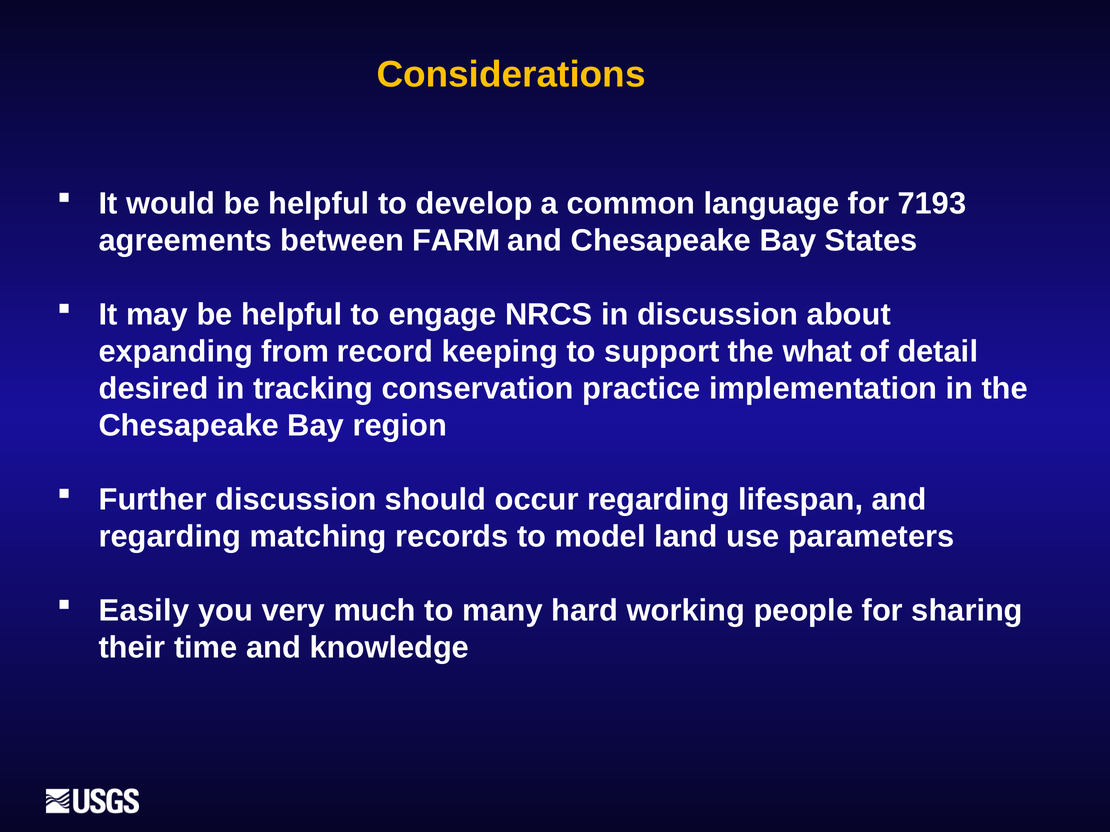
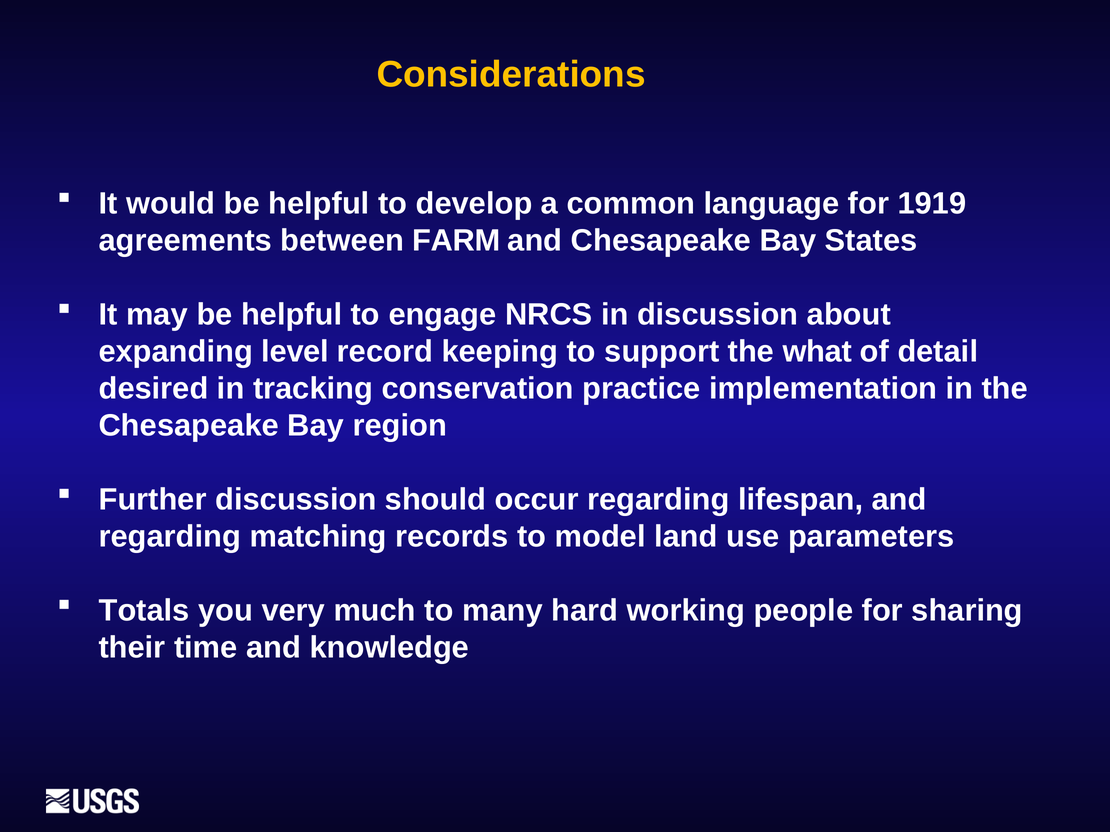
7193: 7193 -> 1919
from: from -> level
Easily: Easily -> Totals
